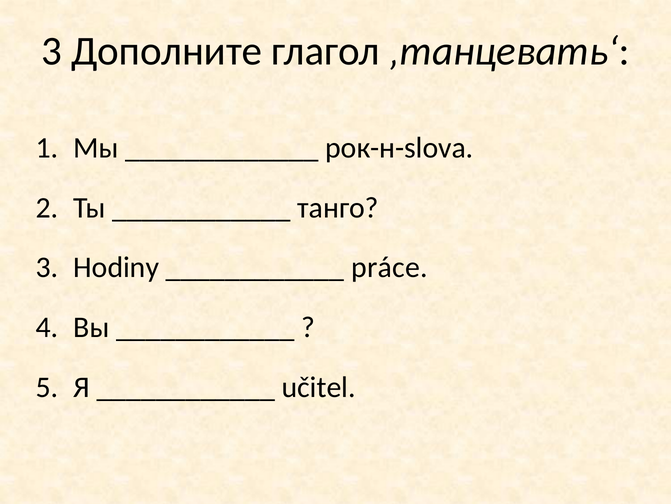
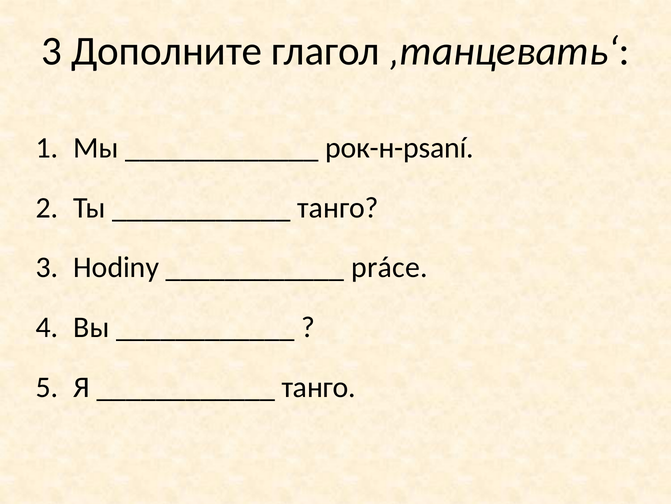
рок-н-slova: рок-н-slova -> рок-н-psaní
učitel at (319, 387): učitel -> танго
